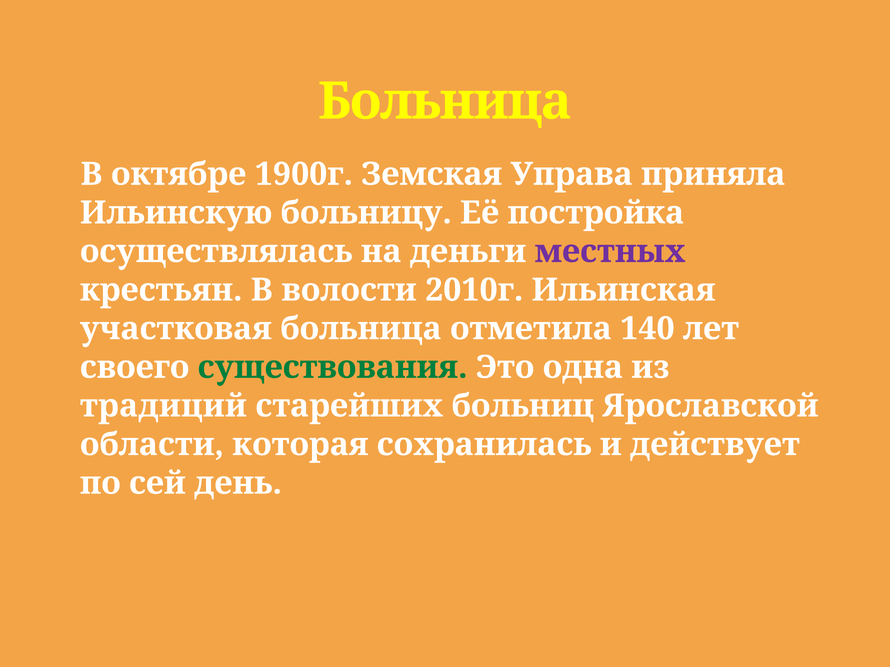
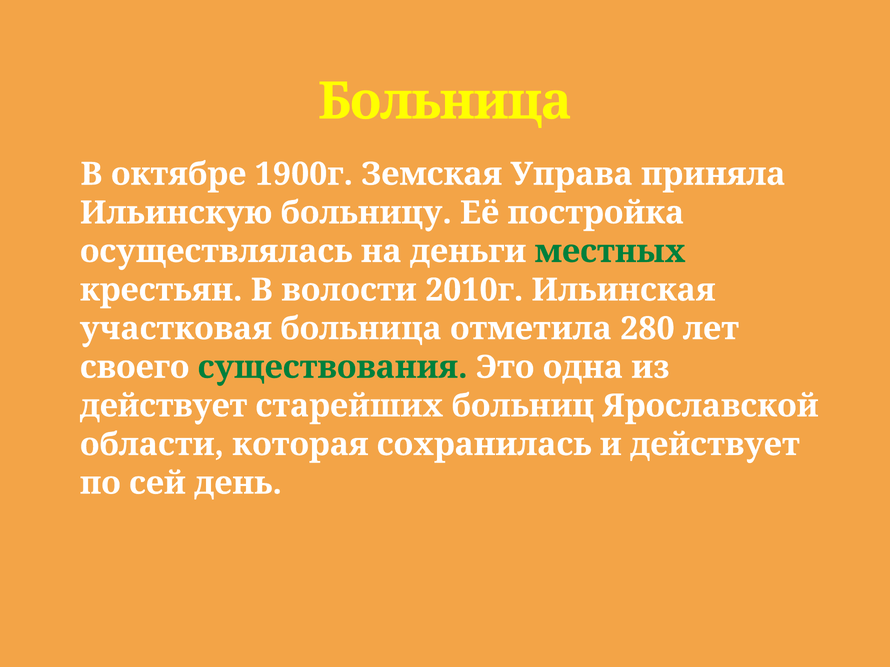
местных colour: purple -> green
140: 140 -> 280
традиций at (163, 406): традиций -> действует
